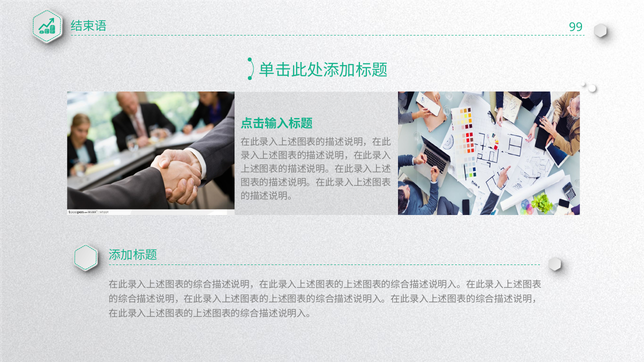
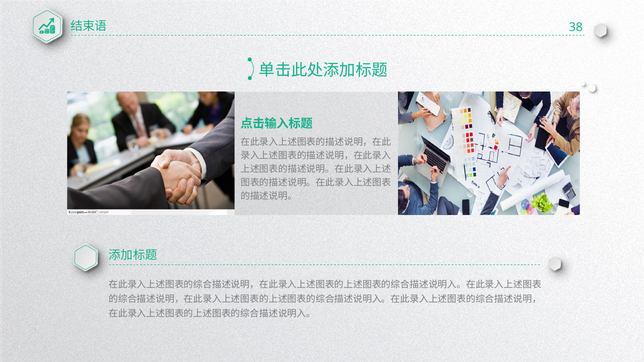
99: 99 -> 38
